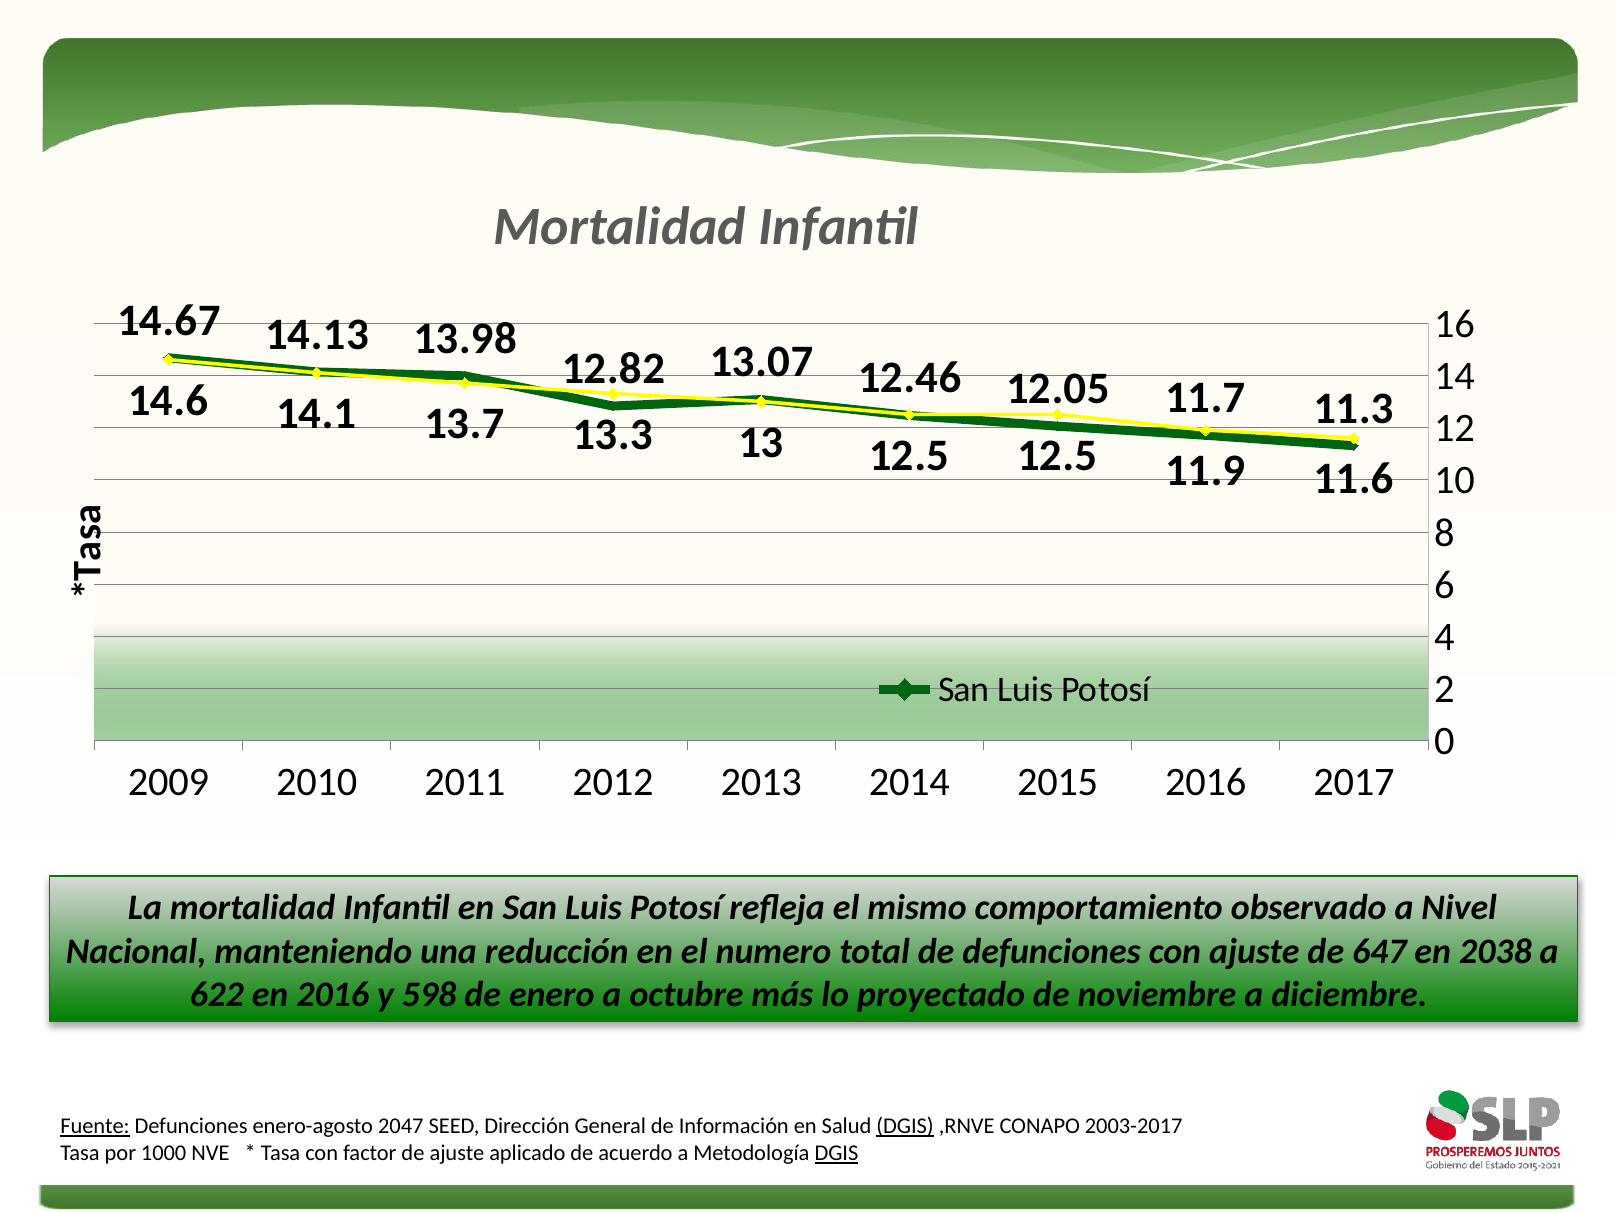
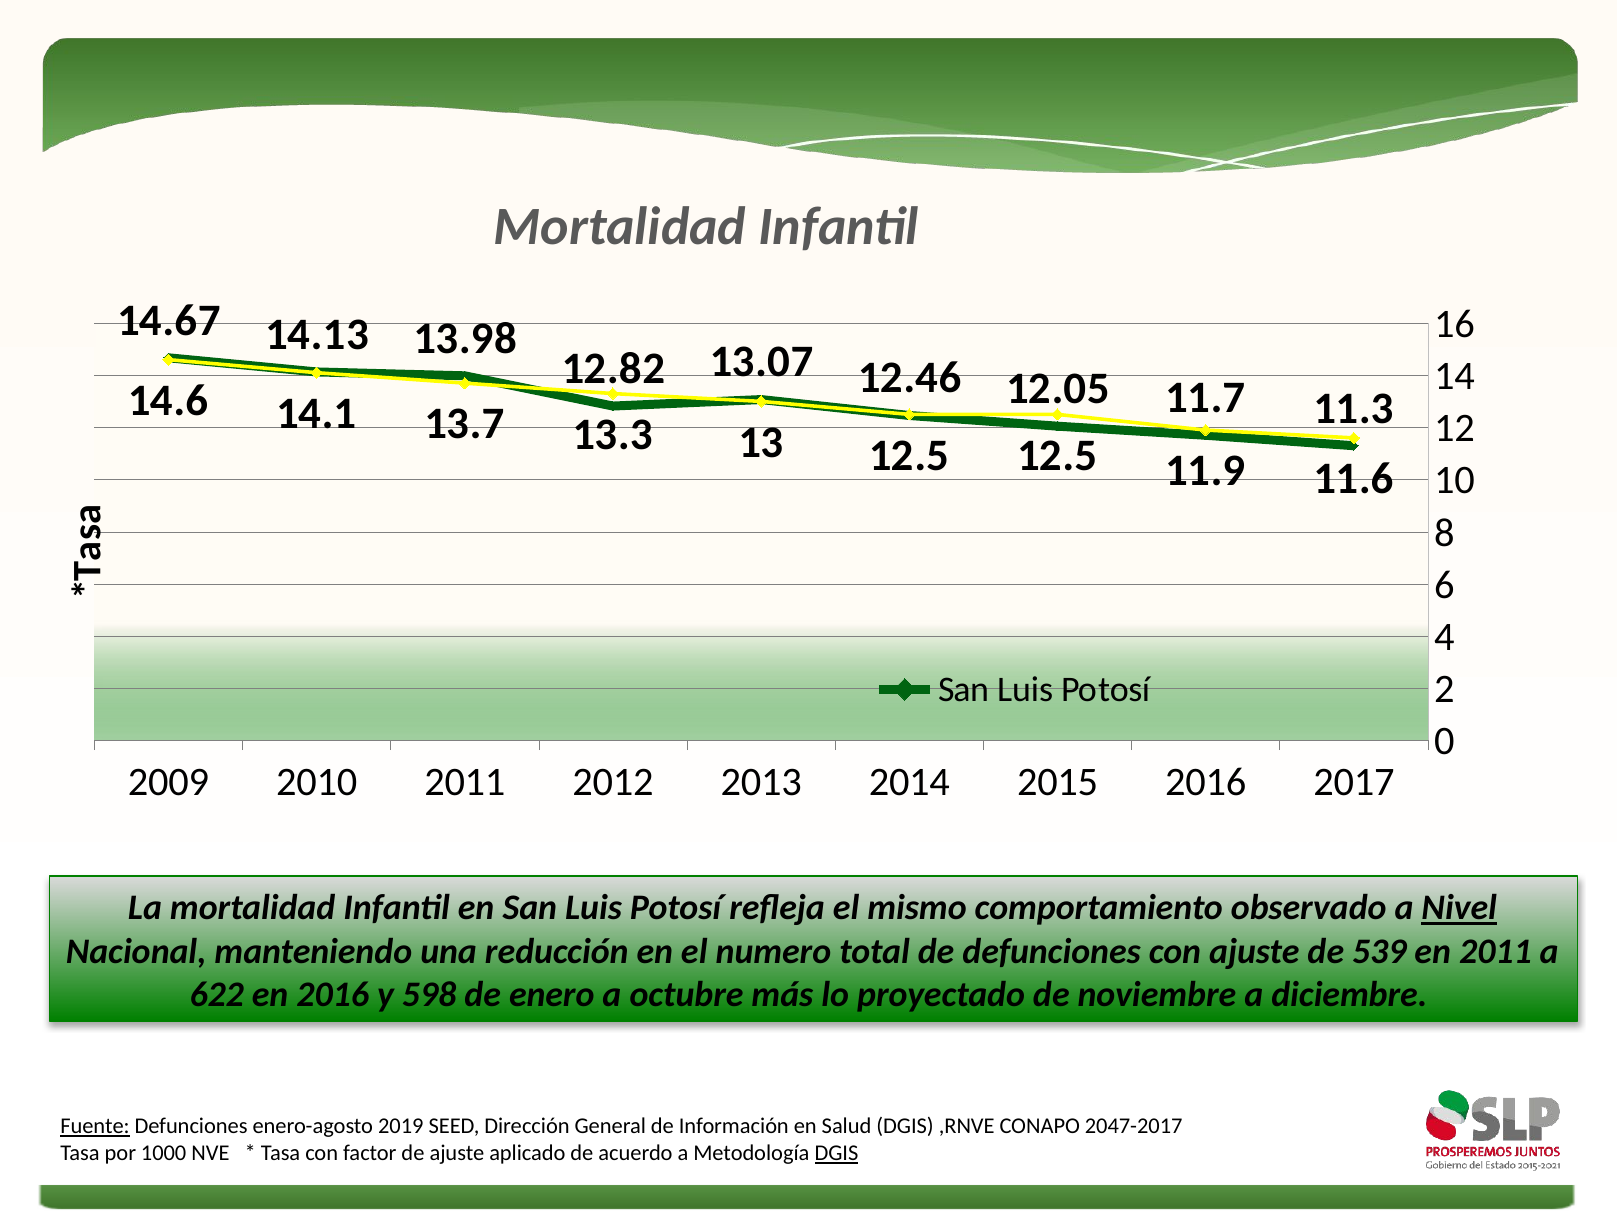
Nivel underline: none -> present
647: 647 -> 539
en 2038: 2038 -> 2011
2047: 2047 -> 2019
DGIS at (905, 1126) underline: present -> none
2003-2017: 2003-2017 -> 2047-2017
